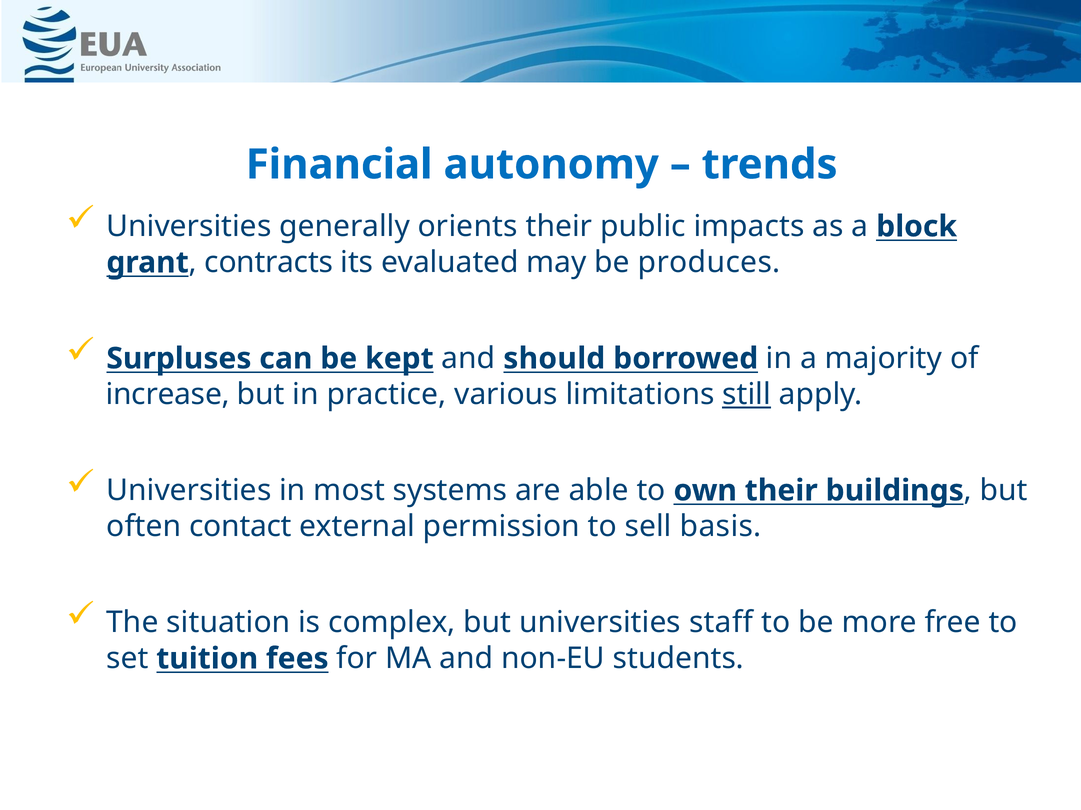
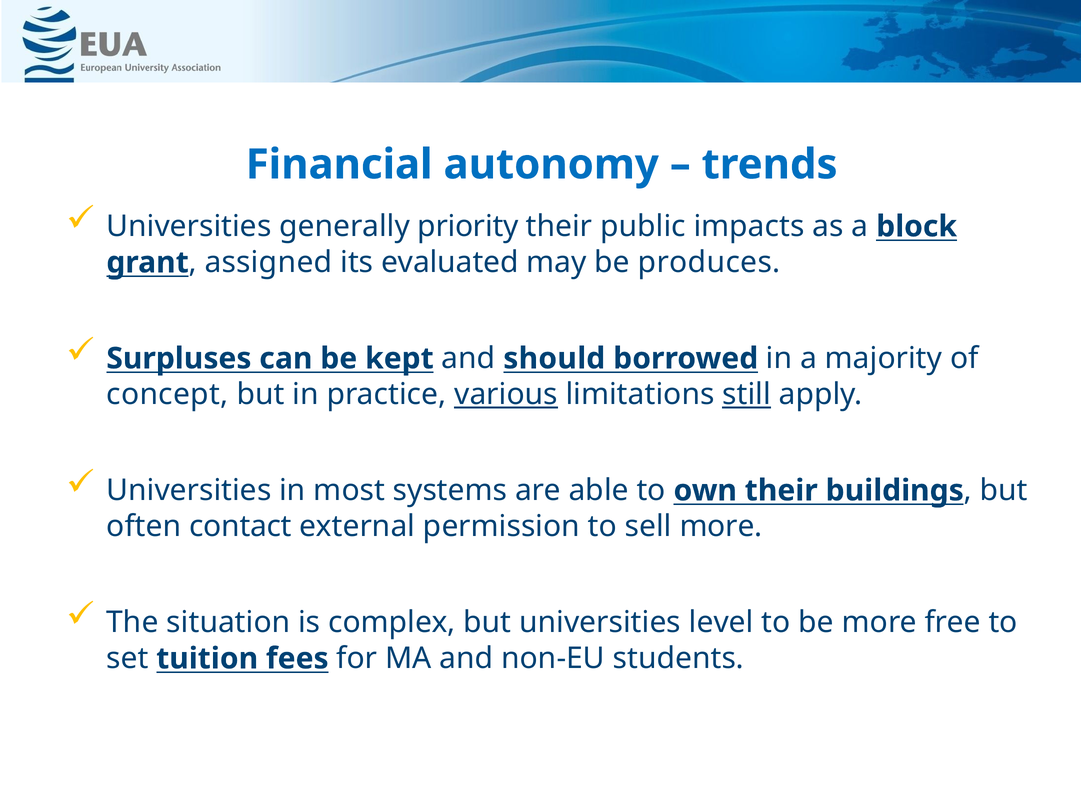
orients: orients -> priority
contracts: contracts -> assigned
increase: increase -> concept
various underline: none -> present
sell basis: basis -> more
staff: staff -> level
